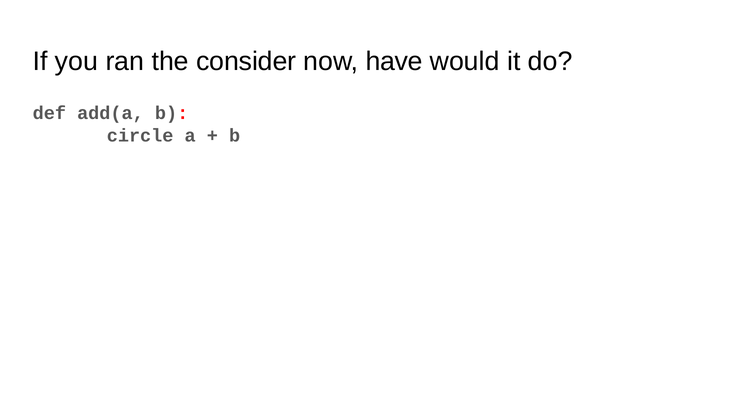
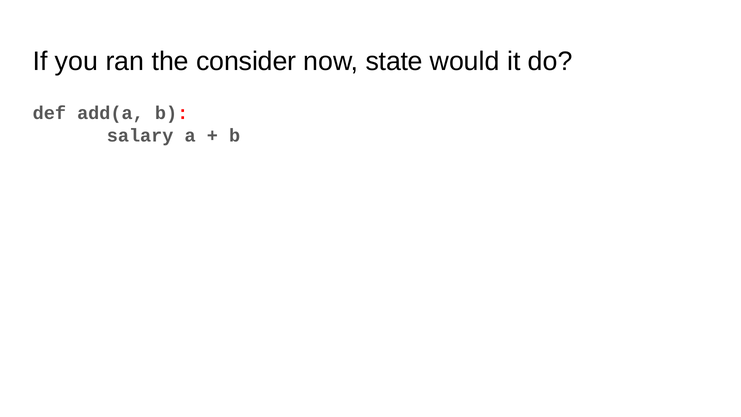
have: have -> state
circle: circle -> salary
